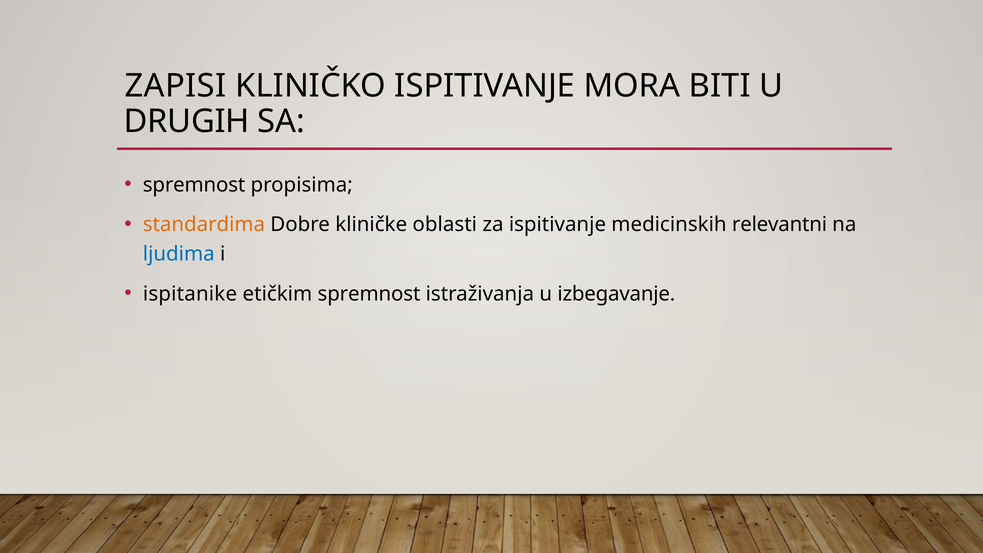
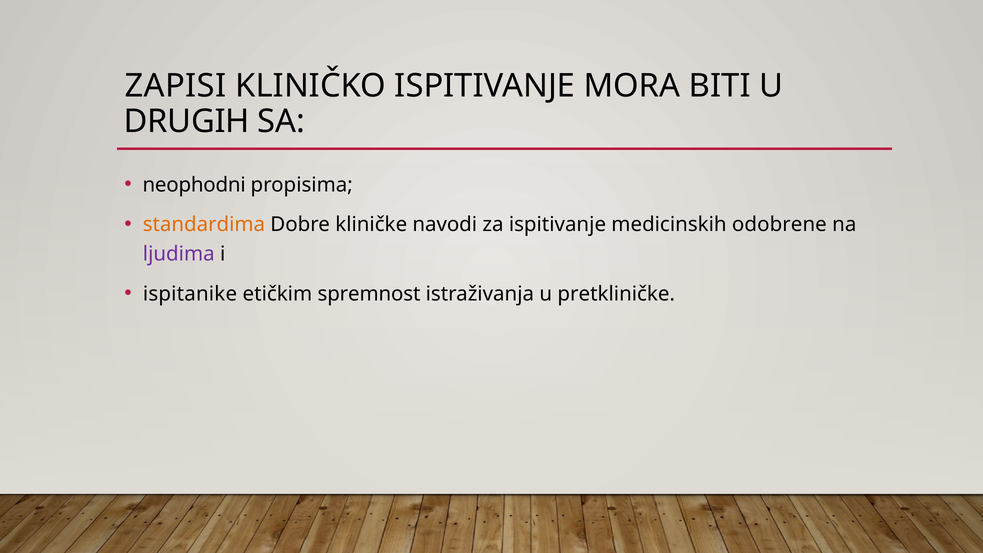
spremnost at (194, 185): spremnost -> neophodni
oblasti: oblasti -> navodi
relevantni: relevantni -> odobrene
ljudima colour: blue -> purple
izbegavanje: izbegavanje -> pretkliničke
